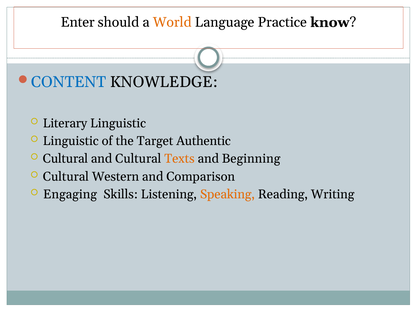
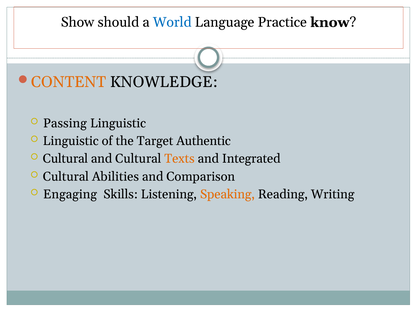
Enter: Enter -> Show
World colour: orange -> blue
CONTENT colour: blue -> orange
Literary: Literary -> Passing
Beginning: Beginning -> Integrated
Western: Western -> Abilities
